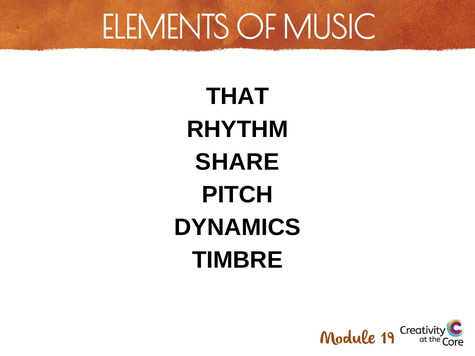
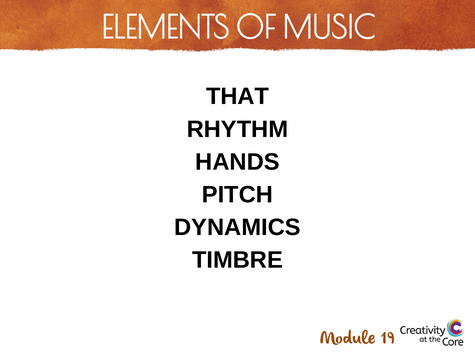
SHARE: SHARE -> HANDS
